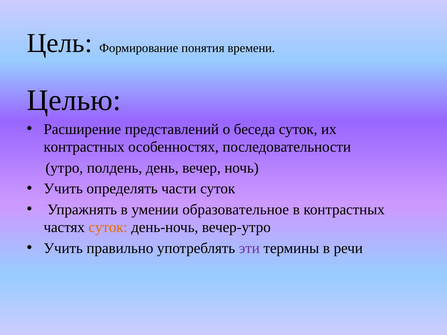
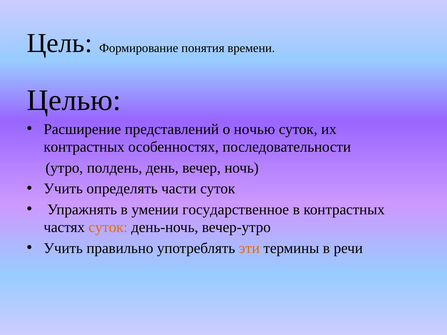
беседа: беседа -> ночью
образовательное: образовательное -> государственное
эти colour: purple -> orange
